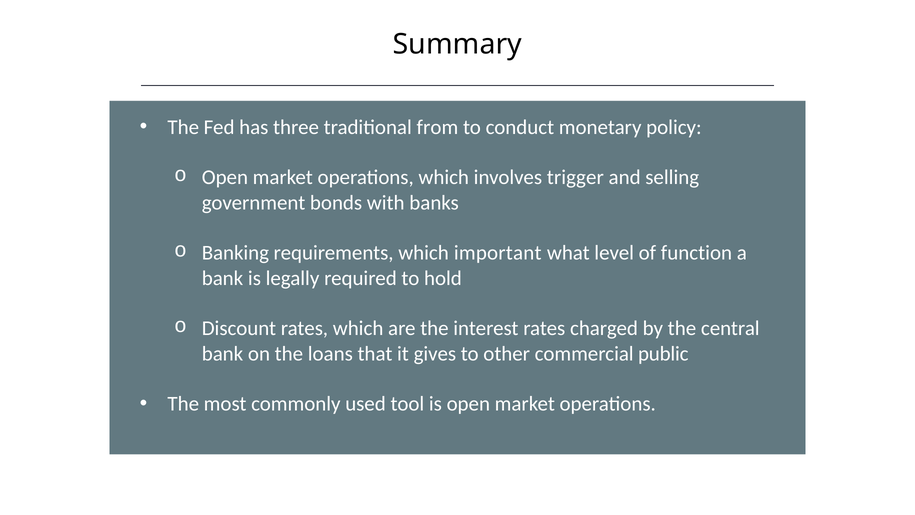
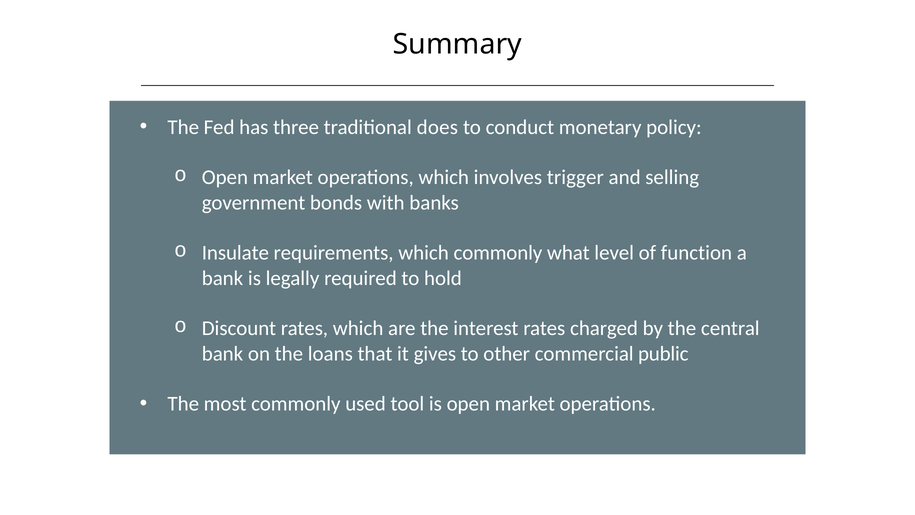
from: from -> does
Banking: Banking -> Insulate
which important: important -> commonly
